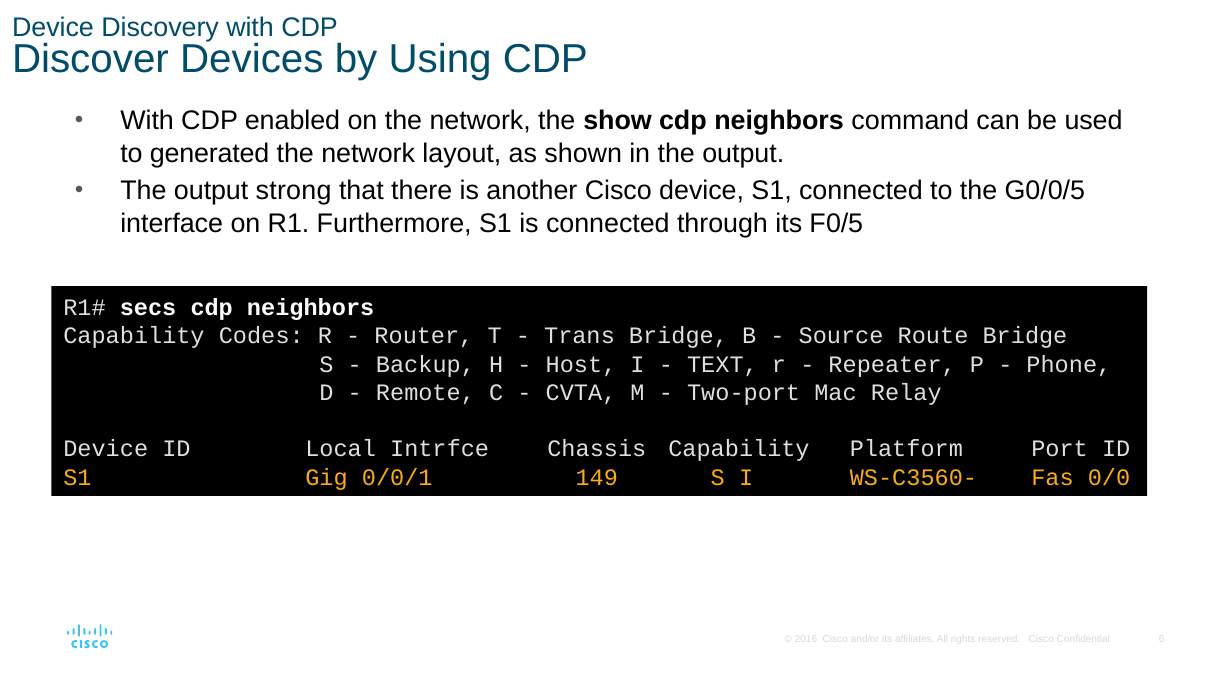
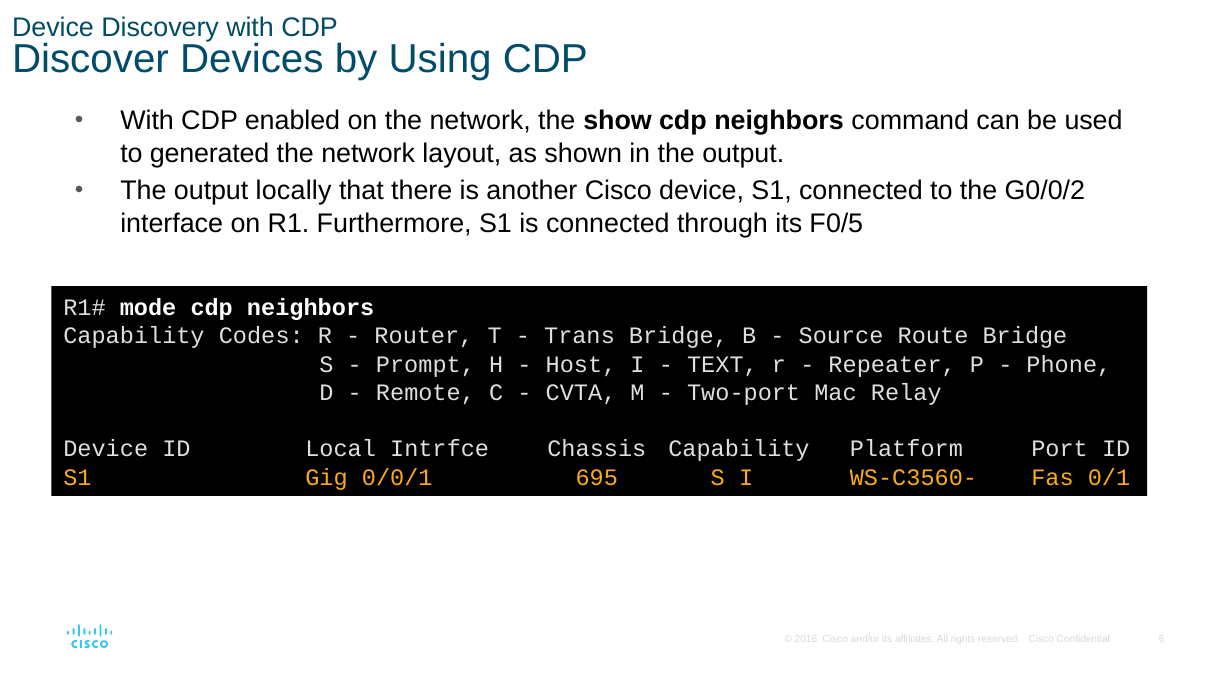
strong: strong -> locally
G0/0/5: G0/0/5 -> G0/0/2
secs: secs -> mode
Backup: Backup -> Prompt
149: 149 -> 695
0/0: 0/0 -> 0/1
